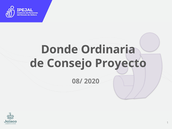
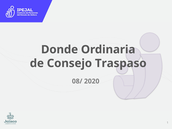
Proyecto: Proyecto -> Traspaso
